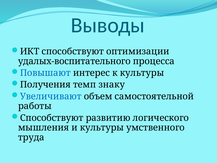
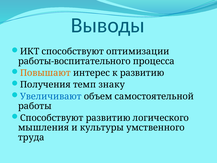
удалых-воспитательного: удалых-воспитательного -> работы-воспитательного
Повышают colour: blue -> orange
к культуры: культуры -> развитию
